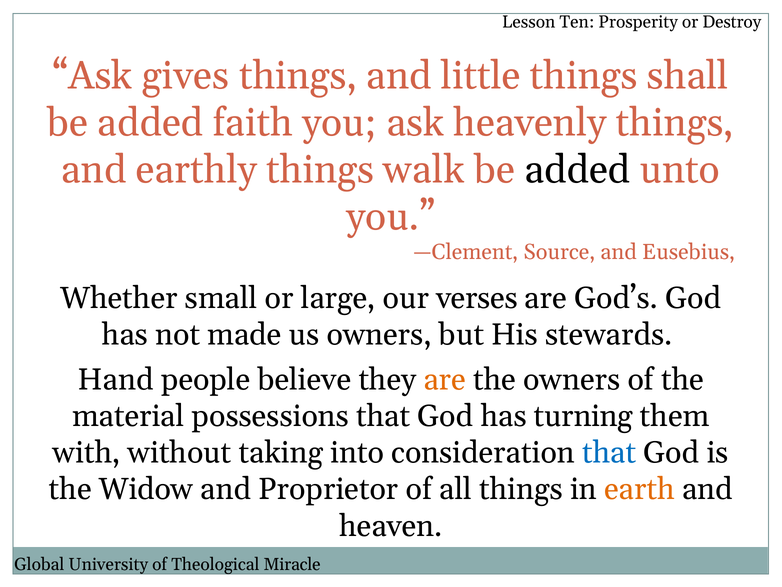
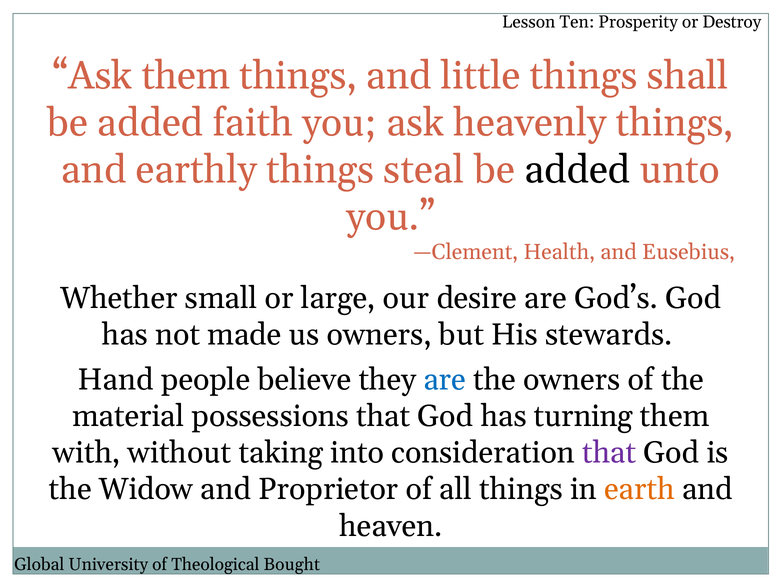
Ask gives: gives -> them
walk: walk -> steal
Source: Source -> Health
verses: verses -> desire
are at (445, 379) colour: orange -> blue
that at (609, 452) colour: blue -> purple
Miracle: Miracle -> Bought
